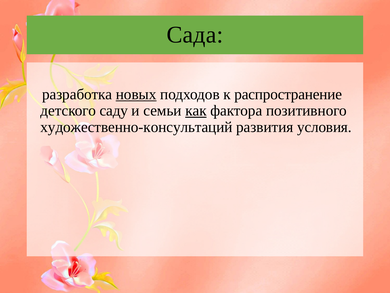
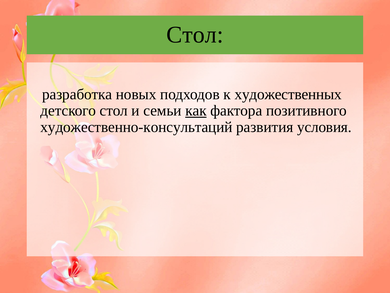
Сада at (195, 35): Сада -> Стол
новых underline: present -> none
распространение: распространение -> художественных
детского саду: саду -> стол
